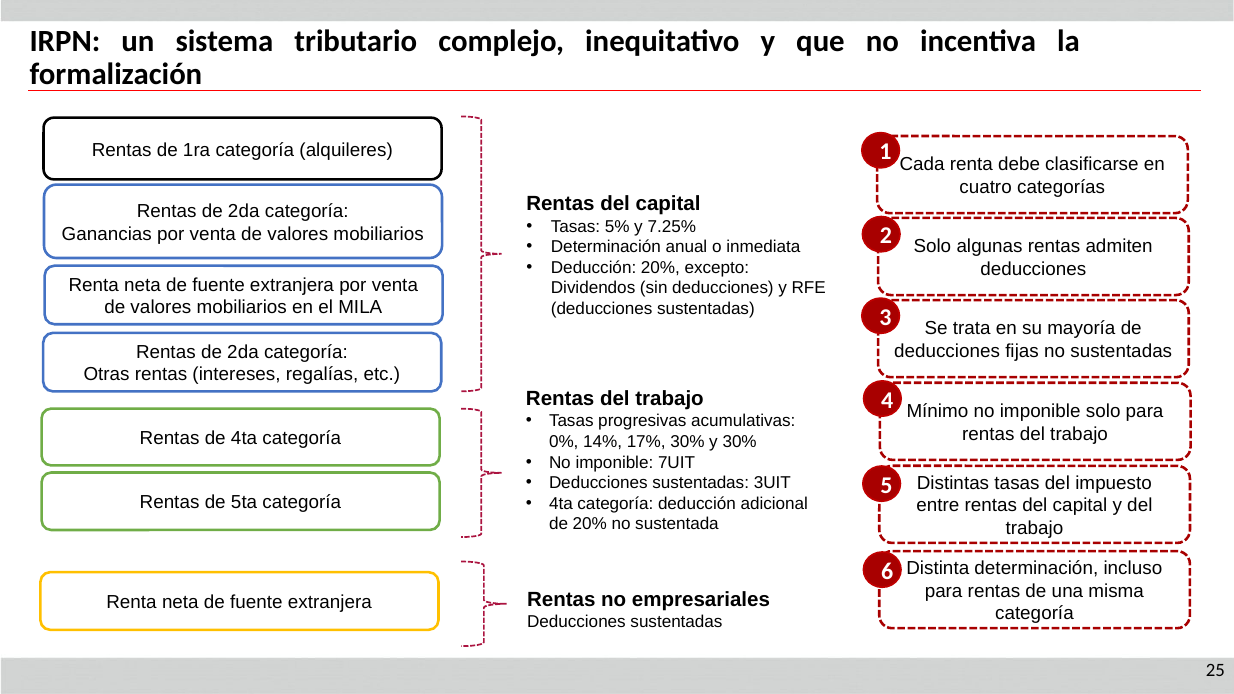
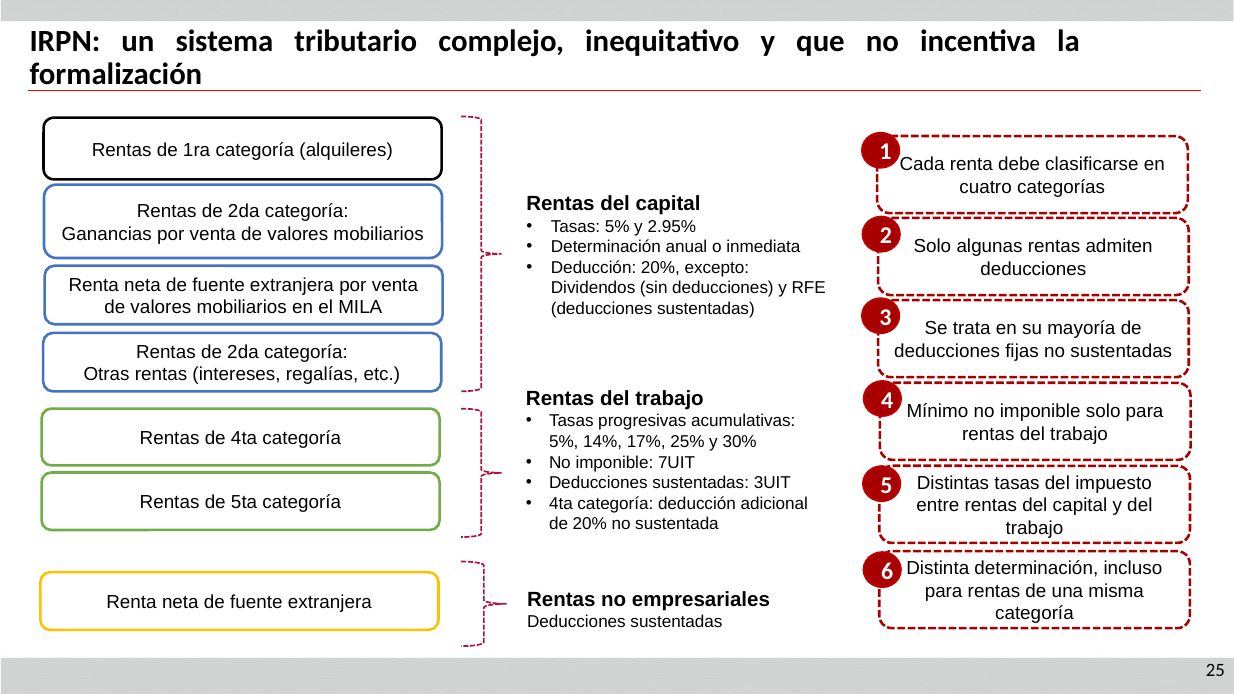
7.25%: 7.25% -> 2.95%
0% at (564, 442): 0% -> 5%
17% 30%: 30% -> 25%
